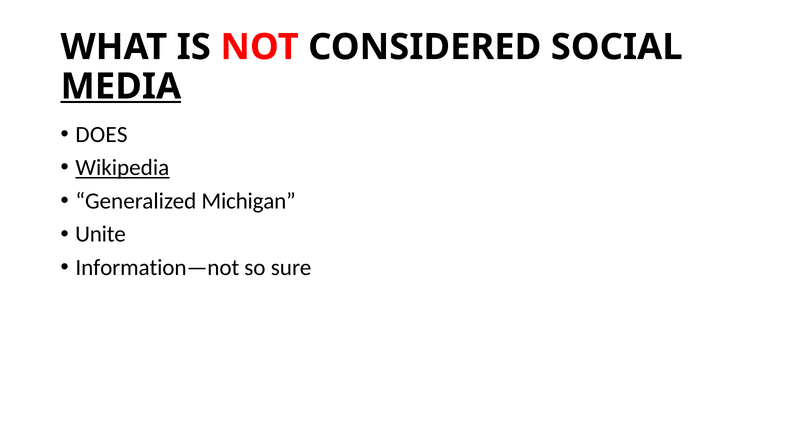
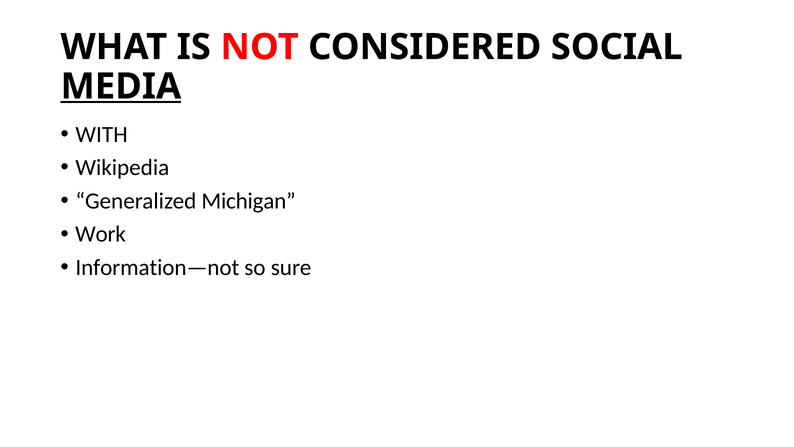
DOES: DOES -> WITH
Wikipedia underline: present -> none
Unite: Unite -> Work
